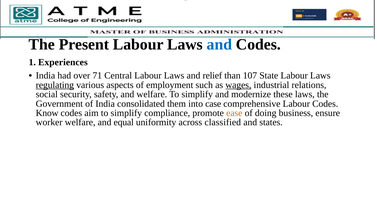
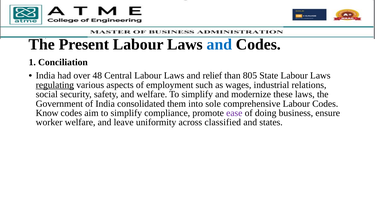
Experiences: Experiences -> Conciliation
71: 71 -> 48
107: 107 -> 805
wages underline: present -> none
case: case -> sole
ease colour: orange -> purple
equal: equal -> leave
